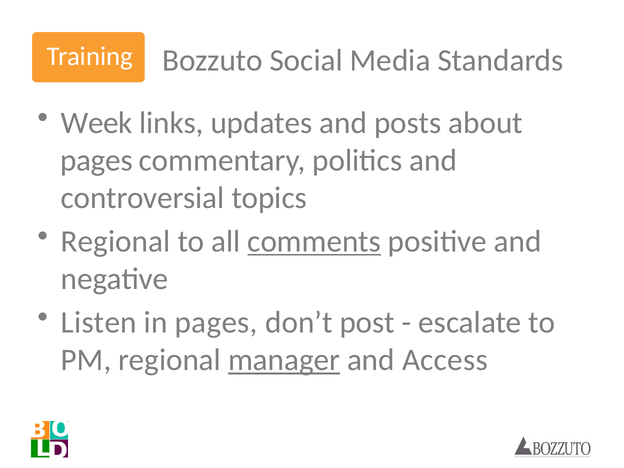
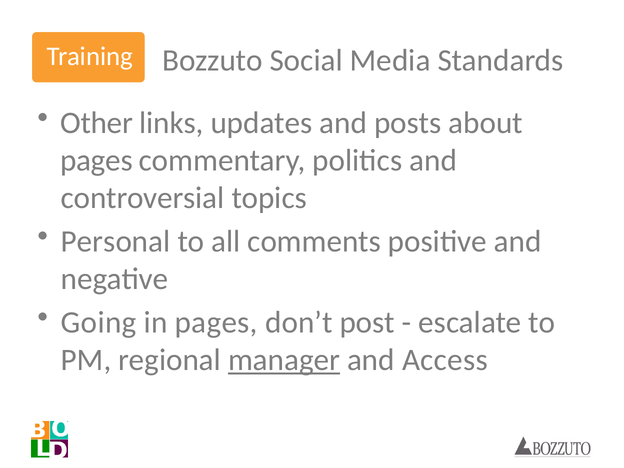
Week: Week -> Other
Regional at (116, 241): Regional -> Personal
comments underline: present -> none
Listen: Listen -> Going
